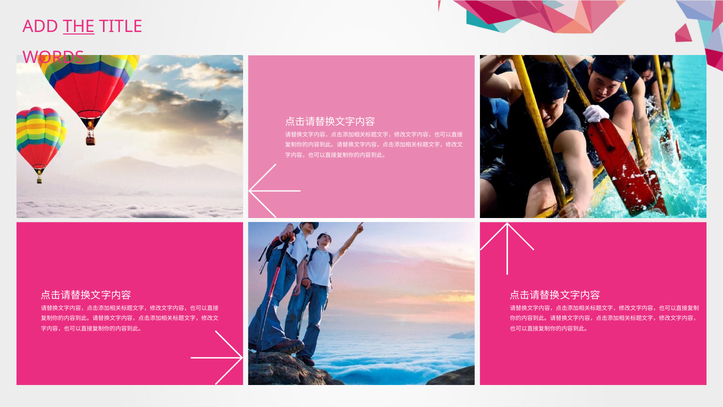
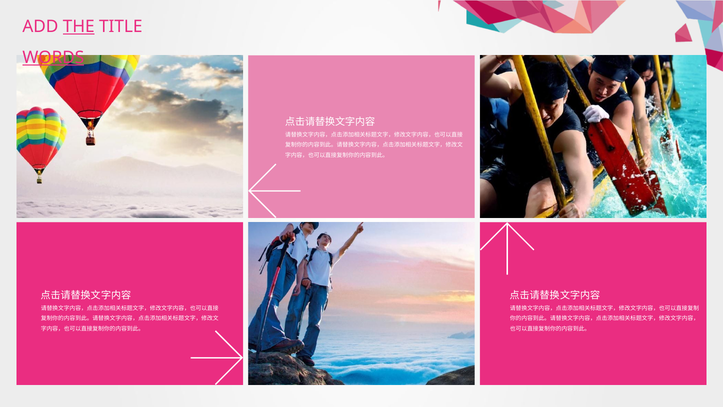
WORDS underline: none -> present
